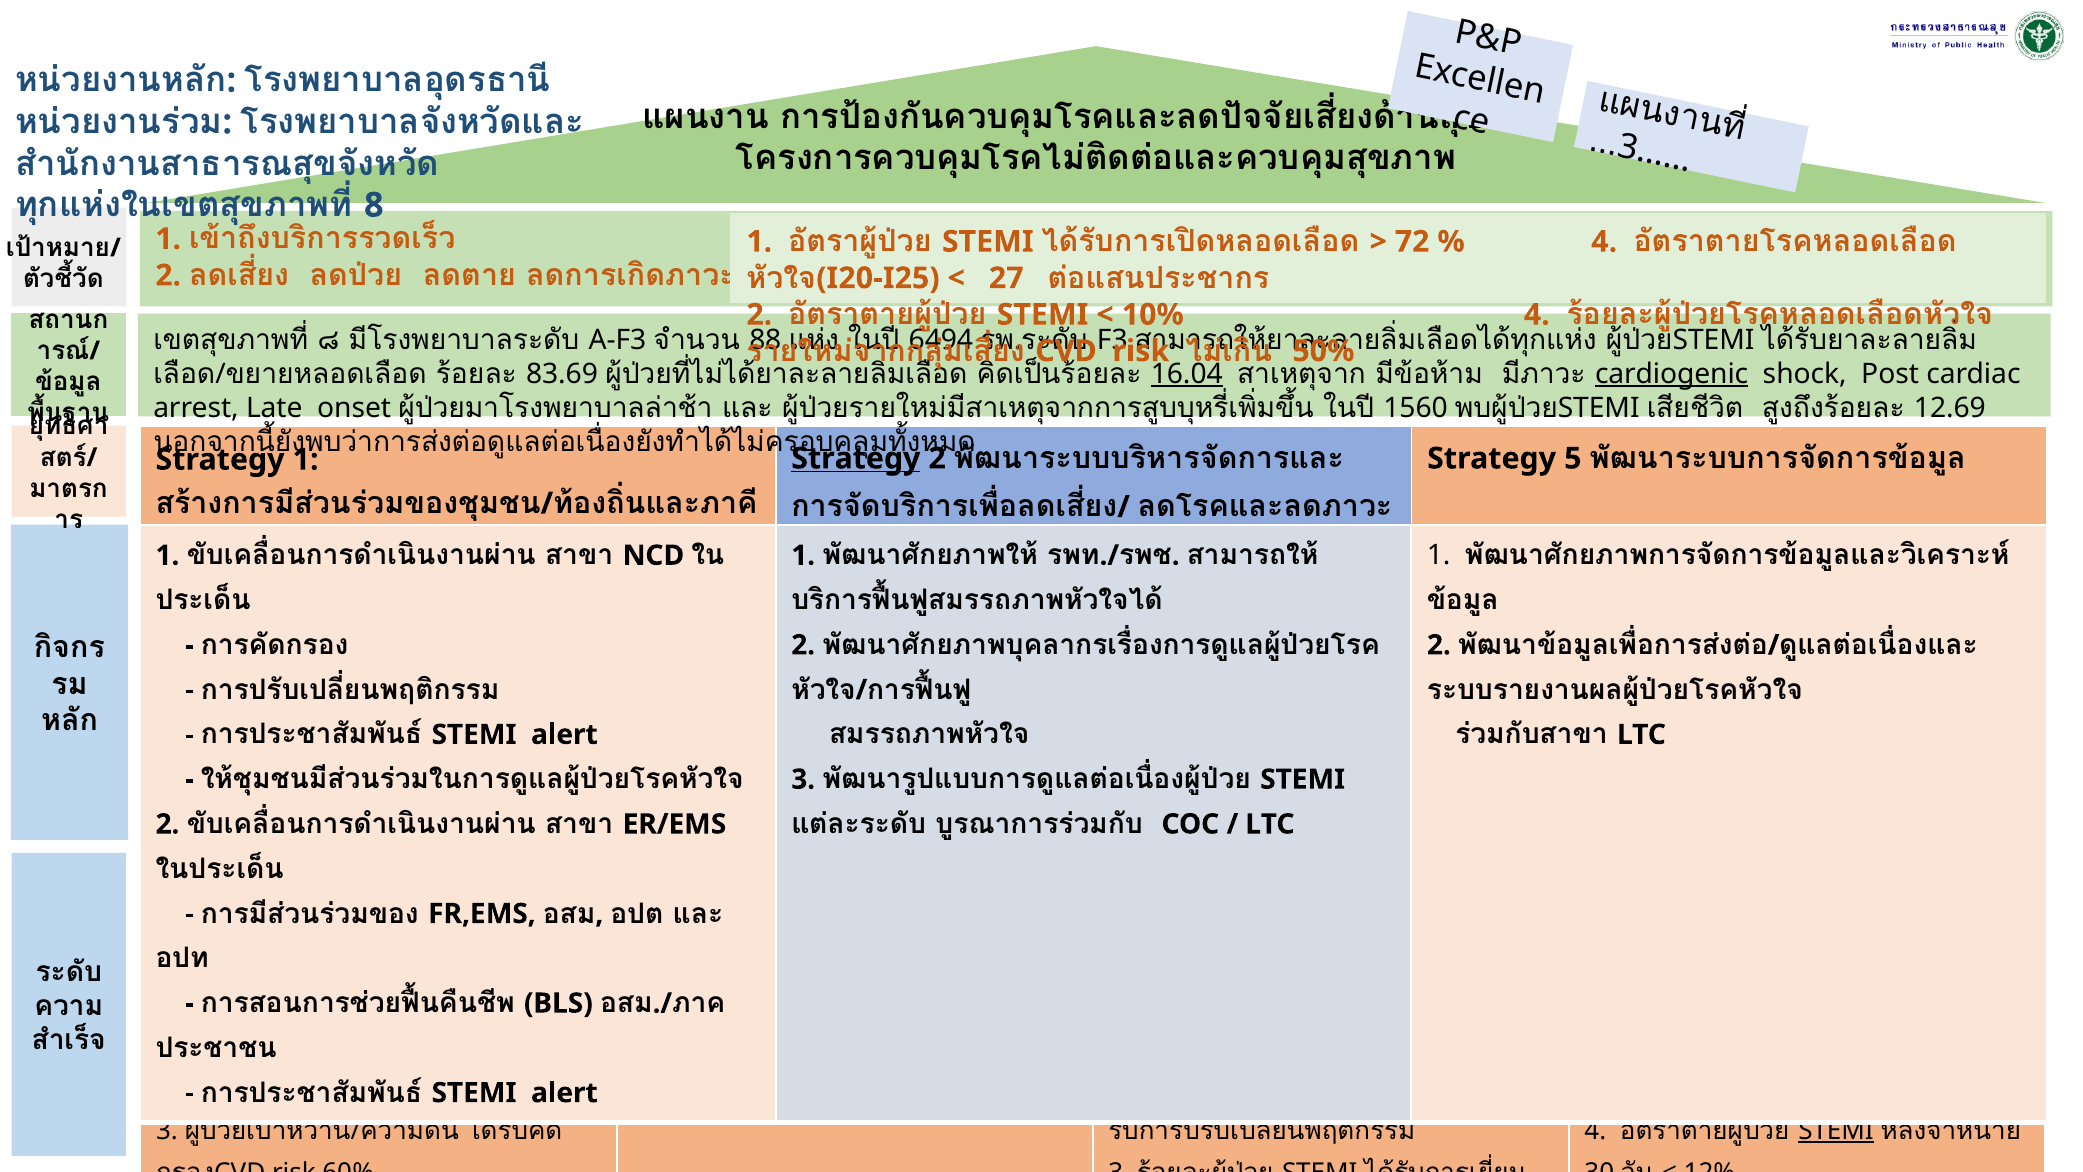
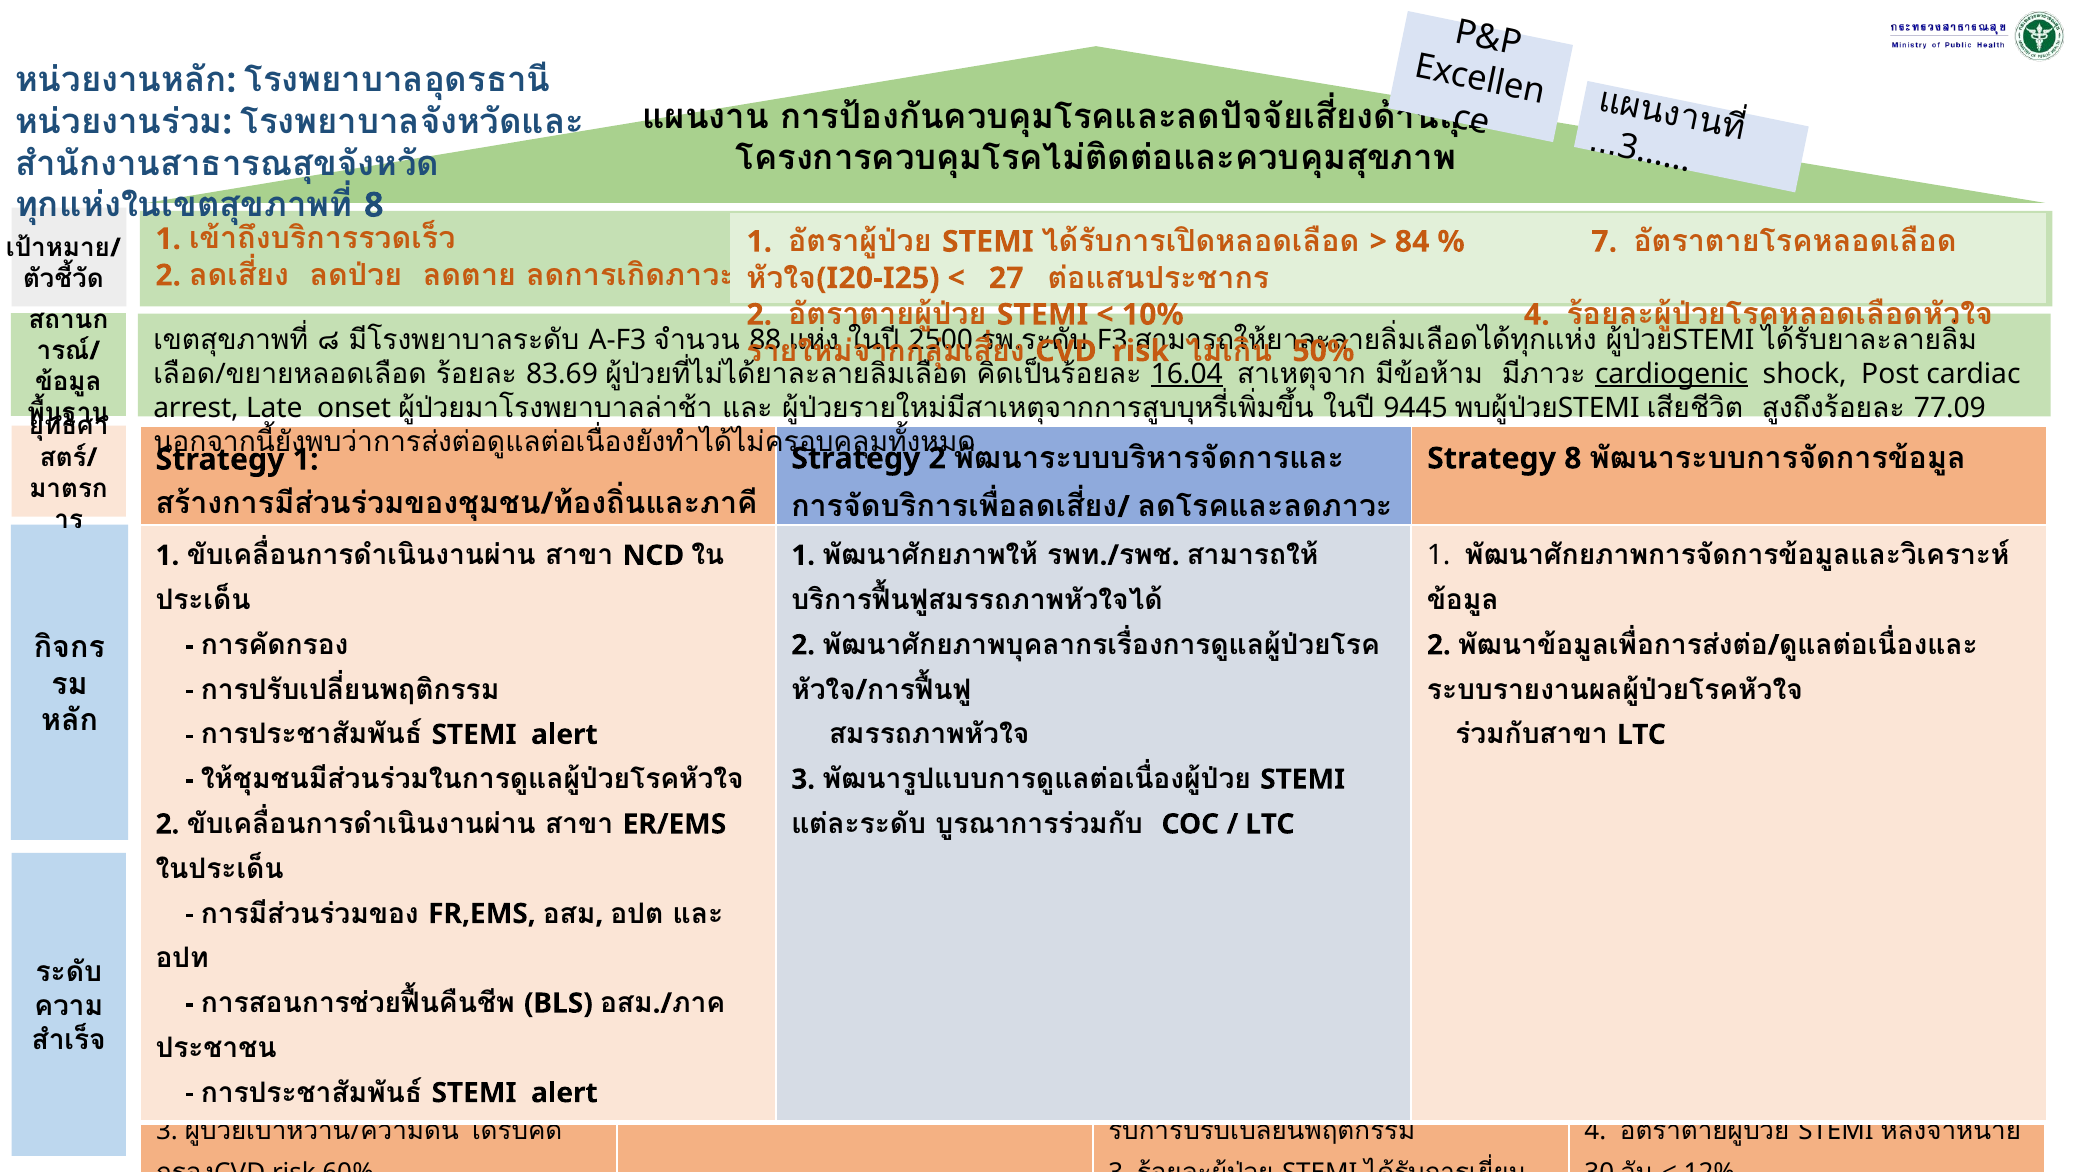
72: 72 -> 84
4 at (1604, 242): 4 -> 7
6494: 6494 -> 2500
1560: 1560 -> 9445
12.69: 12.69 -> 77.09
Strategy at (856, 458) underline: present -> none
Strategy 5: 5 -> 8
STEMI at (1836, 1131) underline: present -> none
